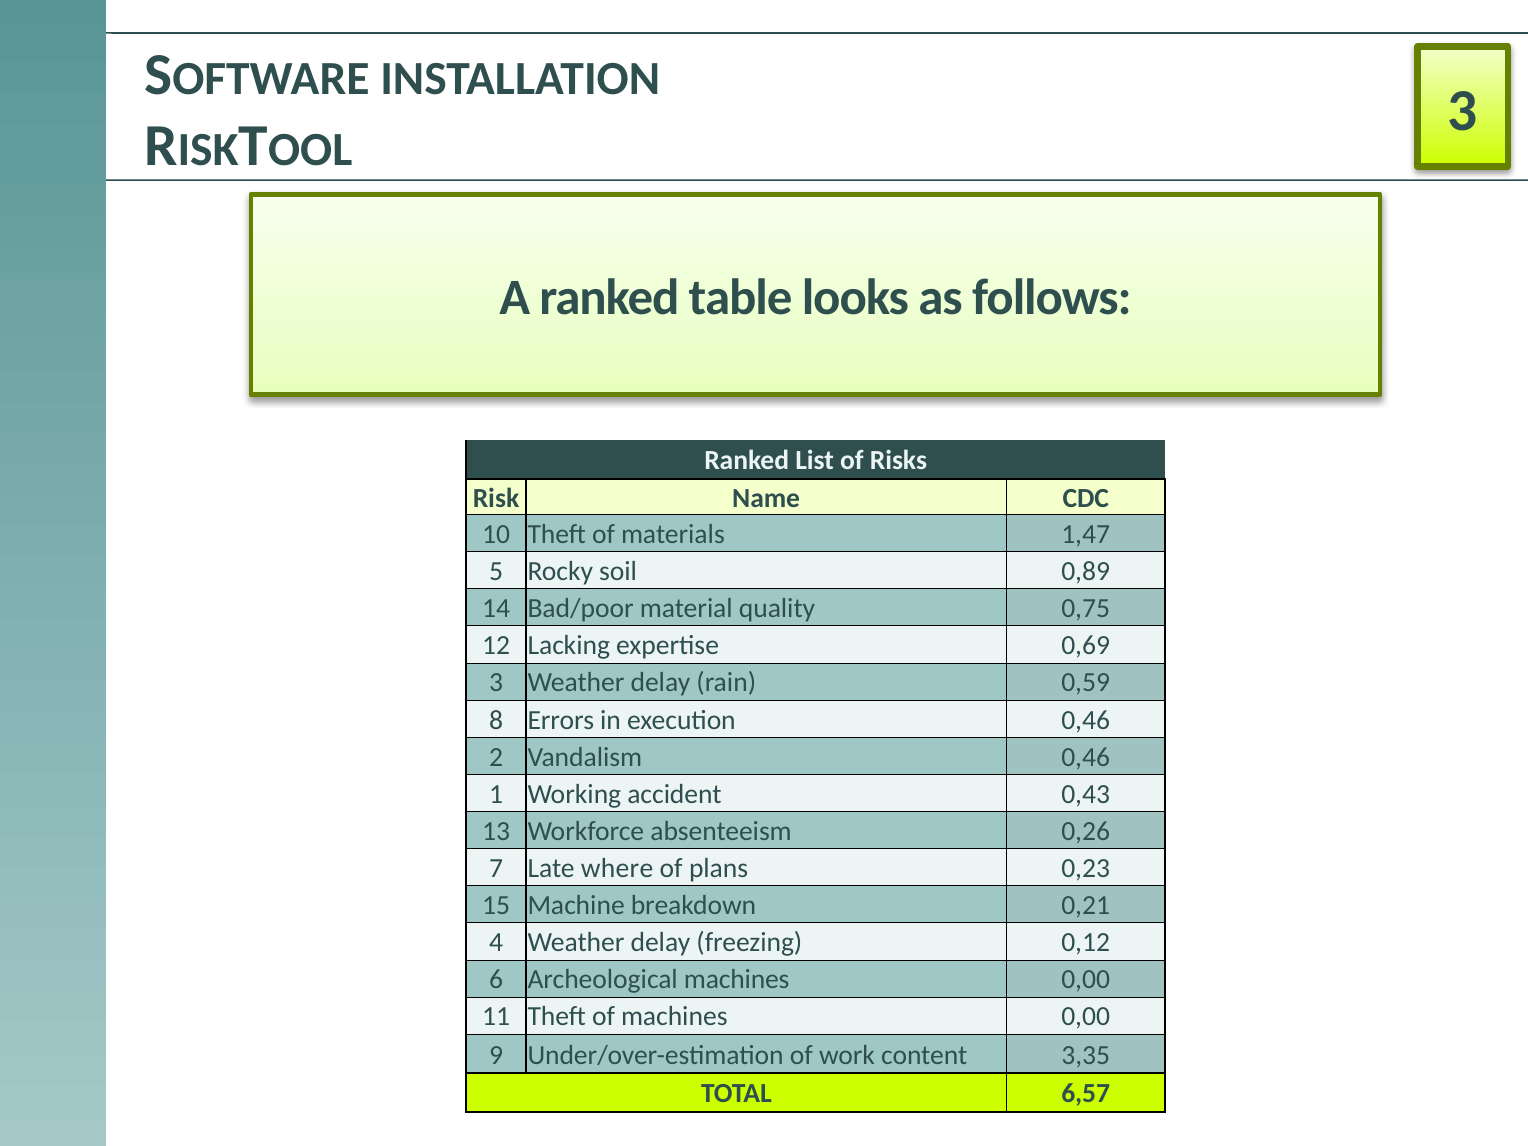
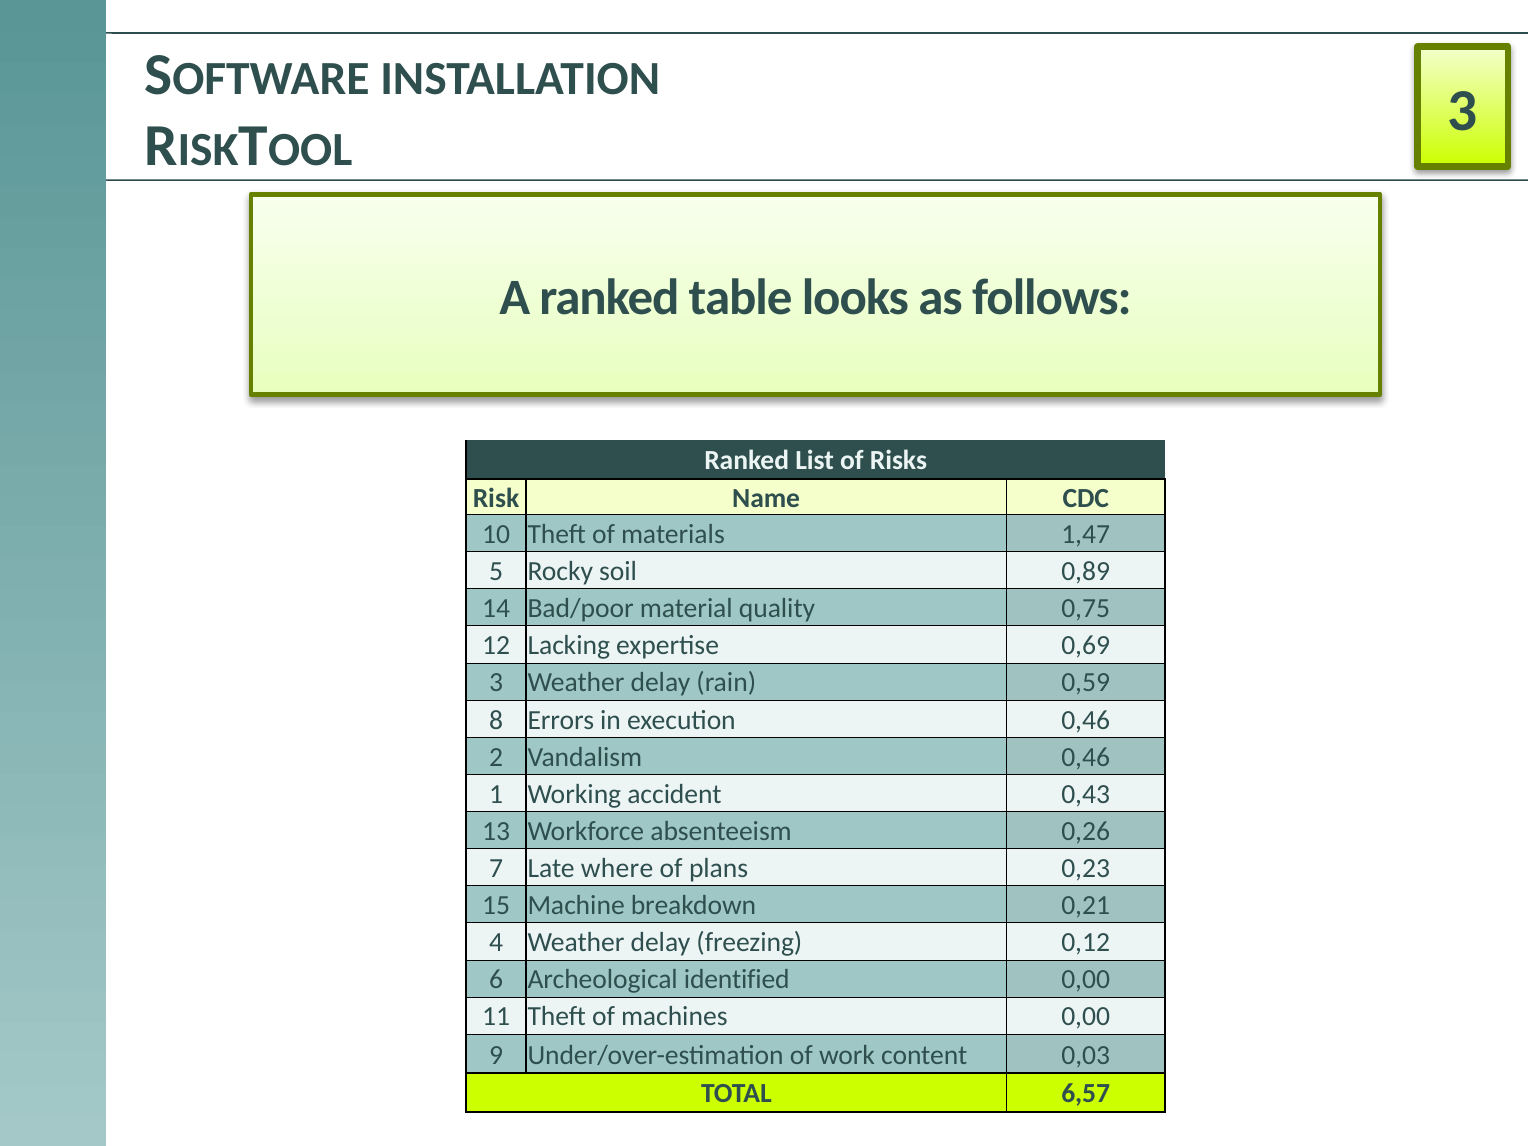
Archeological machines: machines -> identified
3,35: 3,35 -> 0,03
